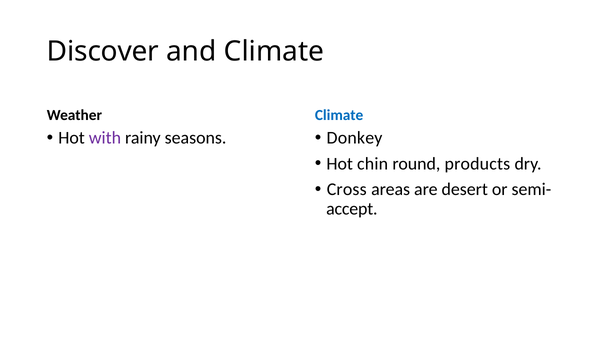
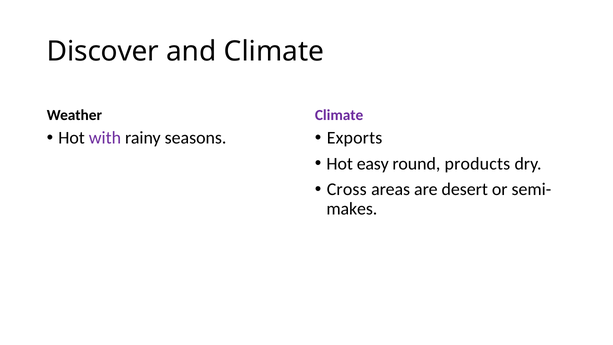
Climate at (339, 115) colour: blue -> purple
Donkey: Donkey -> Exports
chin: chin -> easy
accept: accept -> makes
